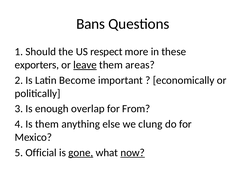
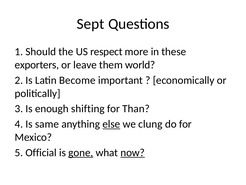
Bans: Bans -> Sept
leave underline: present -> none
areas: areas -> world
overlap: overlap -> shifting
From: From -> Than
Is them: them -> same
else underline: none -> present
